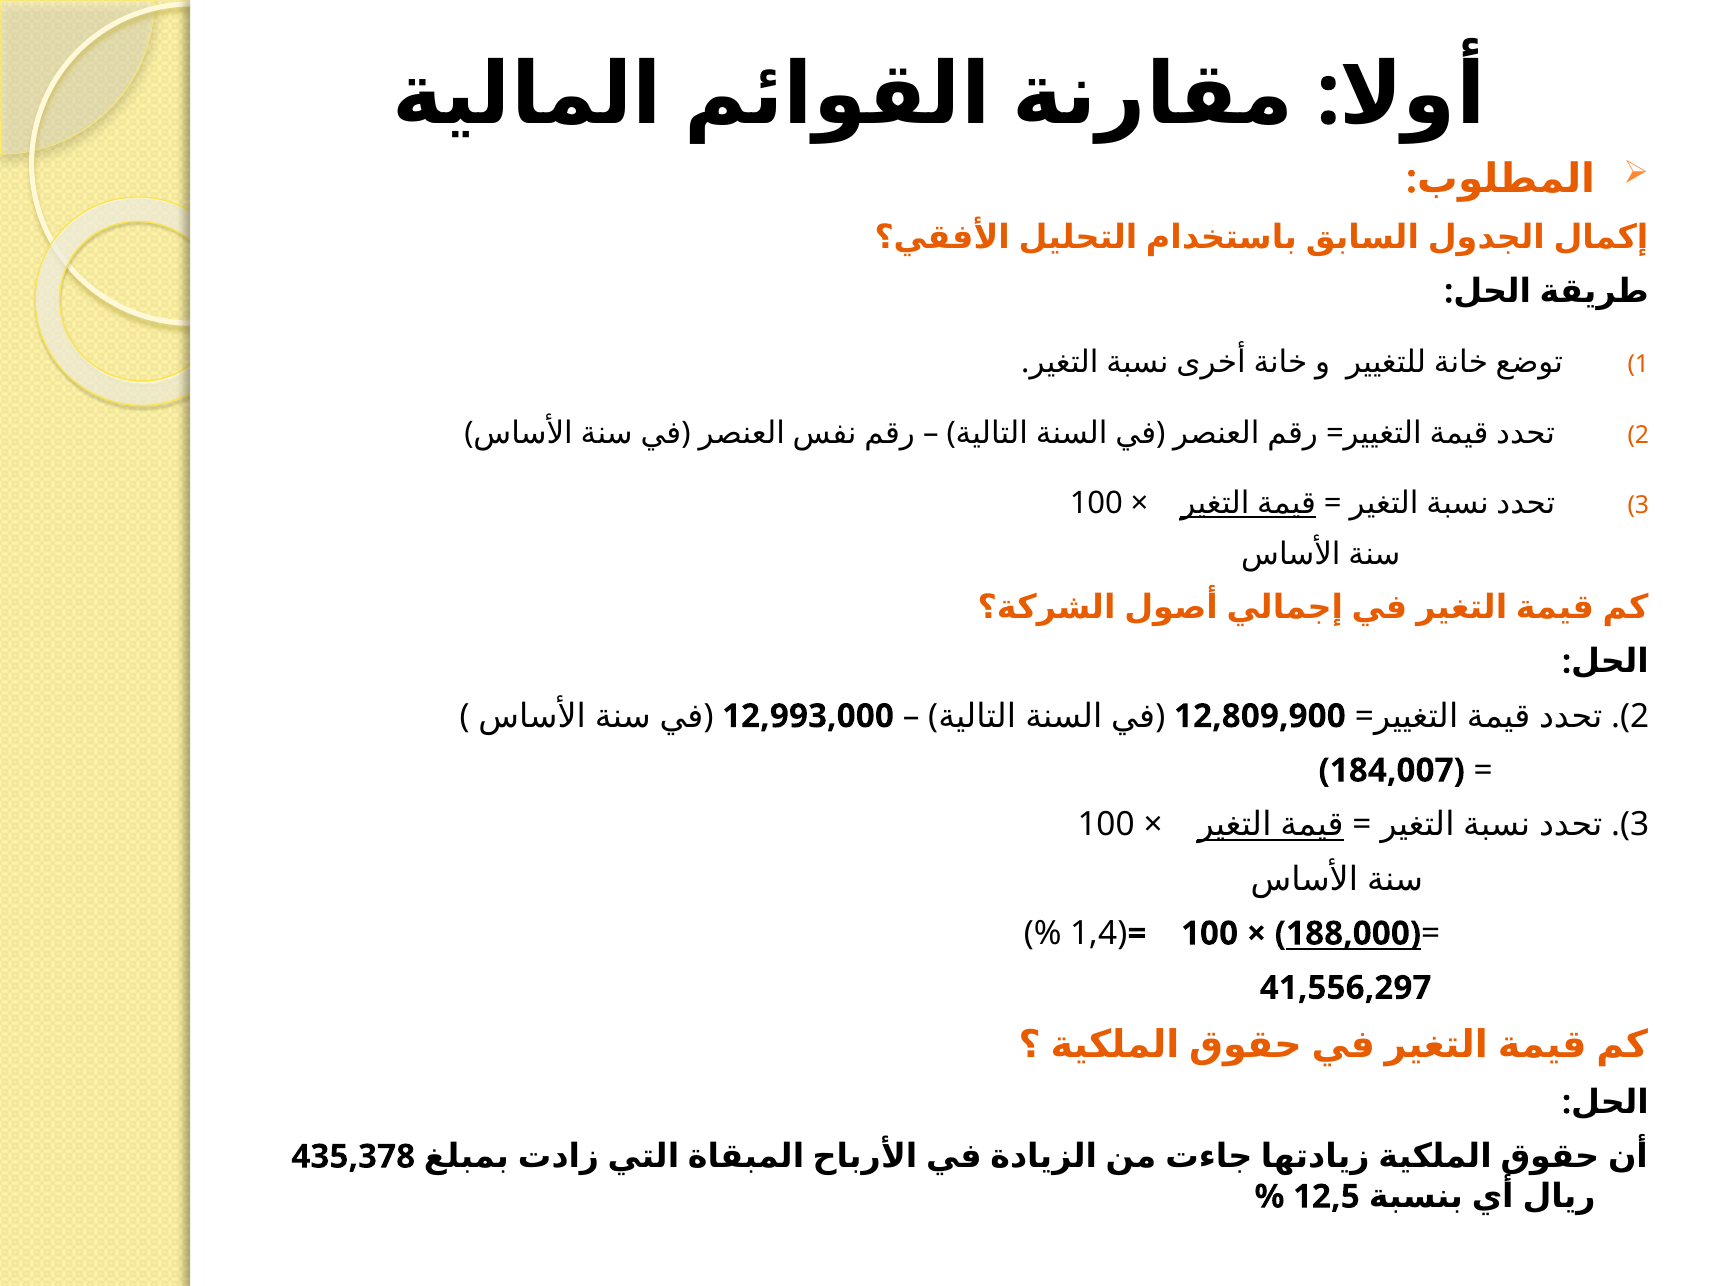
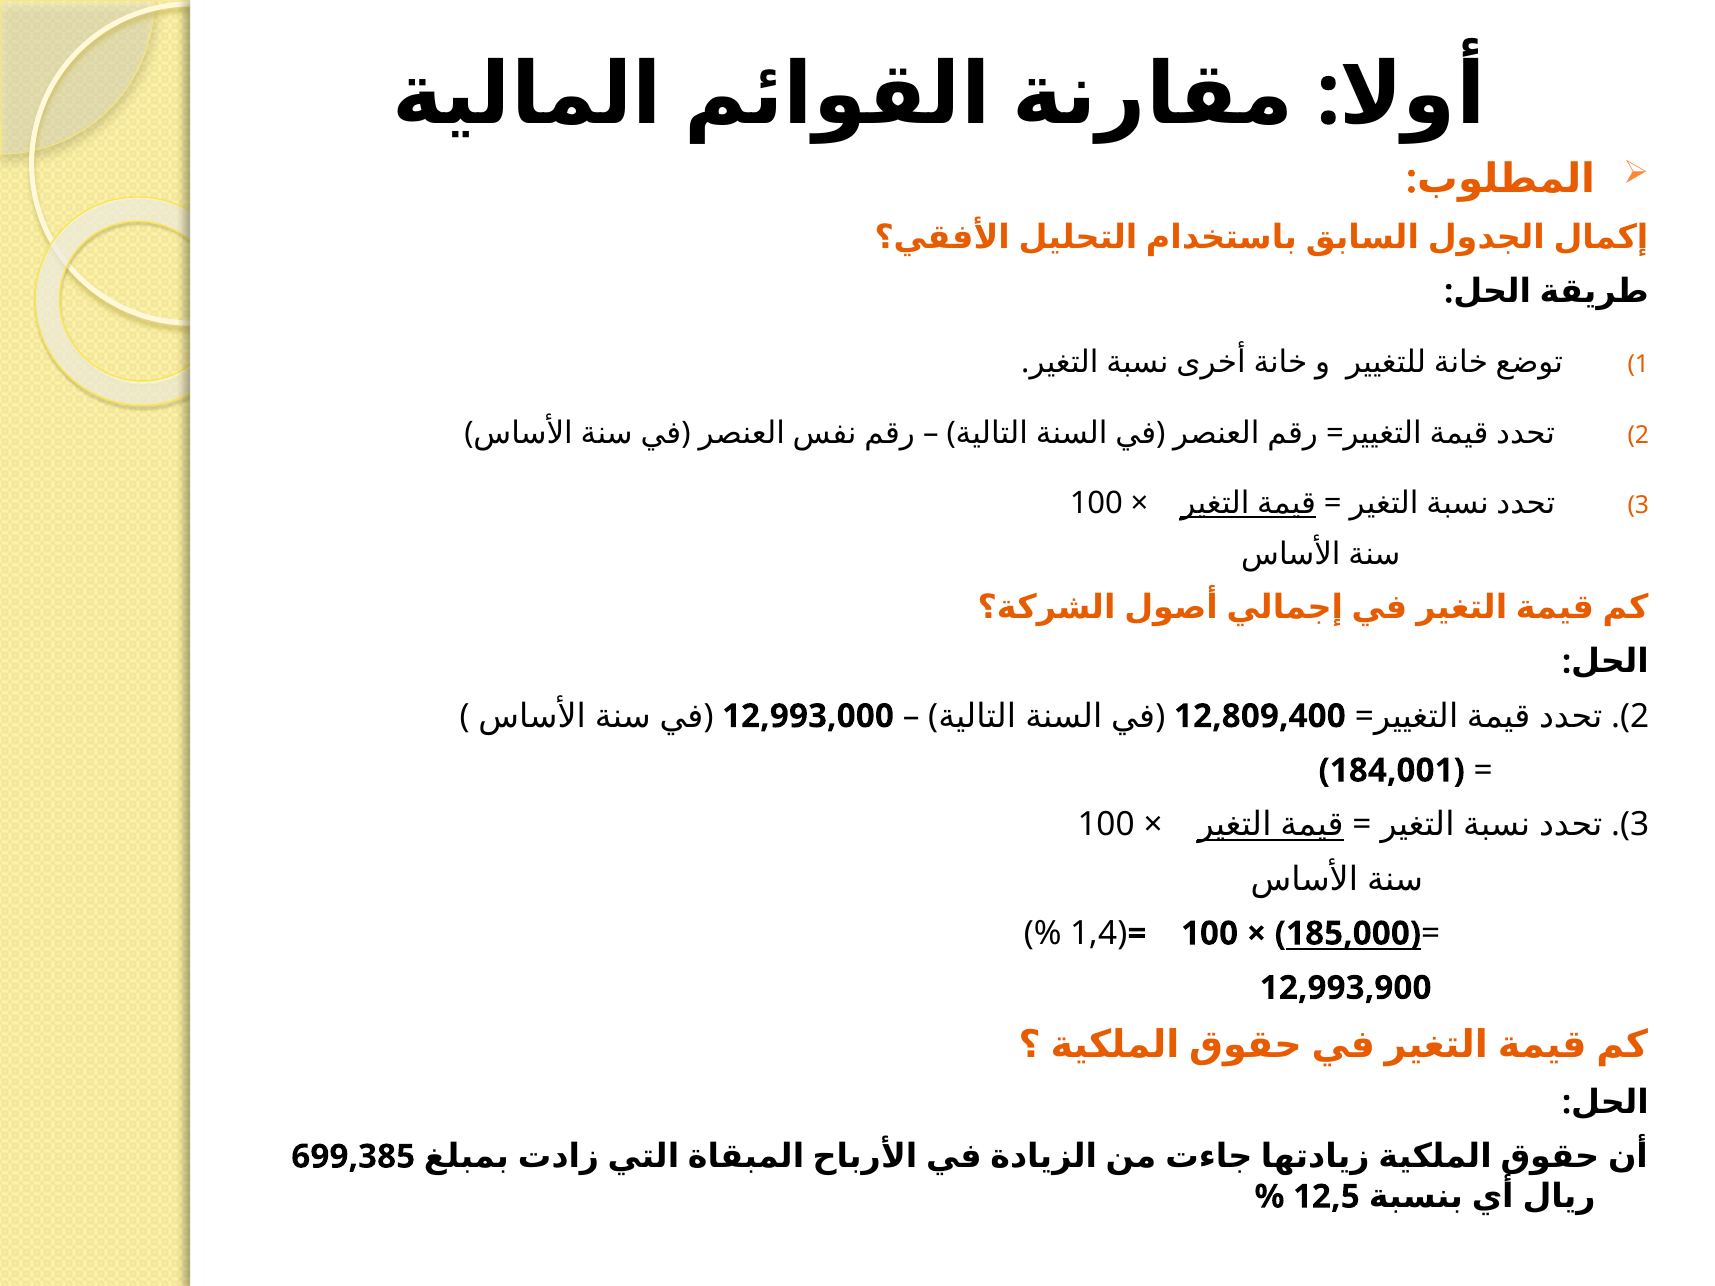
12,809,900: 12,809,900 -> 12,809,400
184,007: 184,007 -> 184,001
188,000: 188,000 -> 185,000
41,556,297: 41,556,297 -> 12,993,900
435,378: 435,378 -> 699,385
